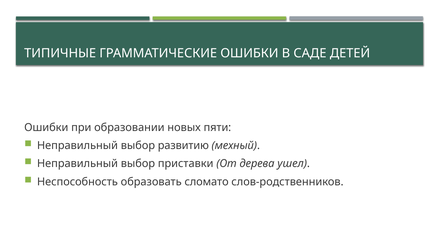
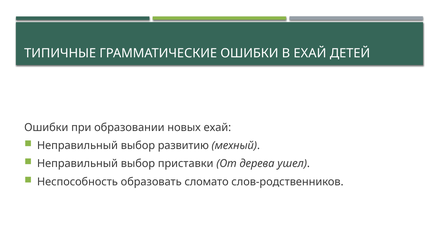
В САДЕ: САДЕ -> ЕХАЙ
новых пяти: пяти -> ехай
